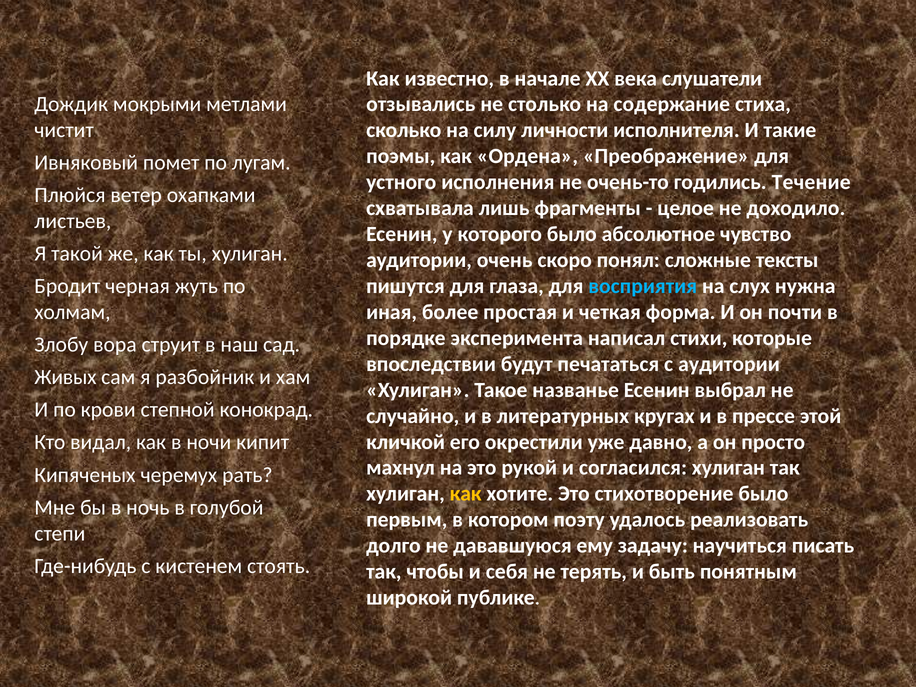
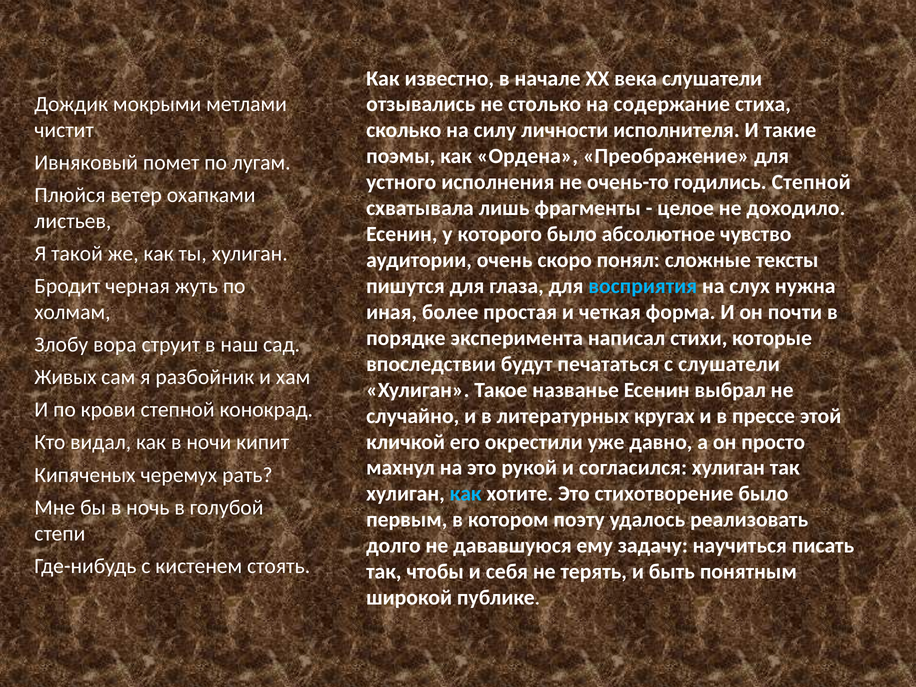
годились Течение: Течение -> Степной
с аудитории: аудитории -> слушатели
как at (466, 494) colour: yellow -> light blue
